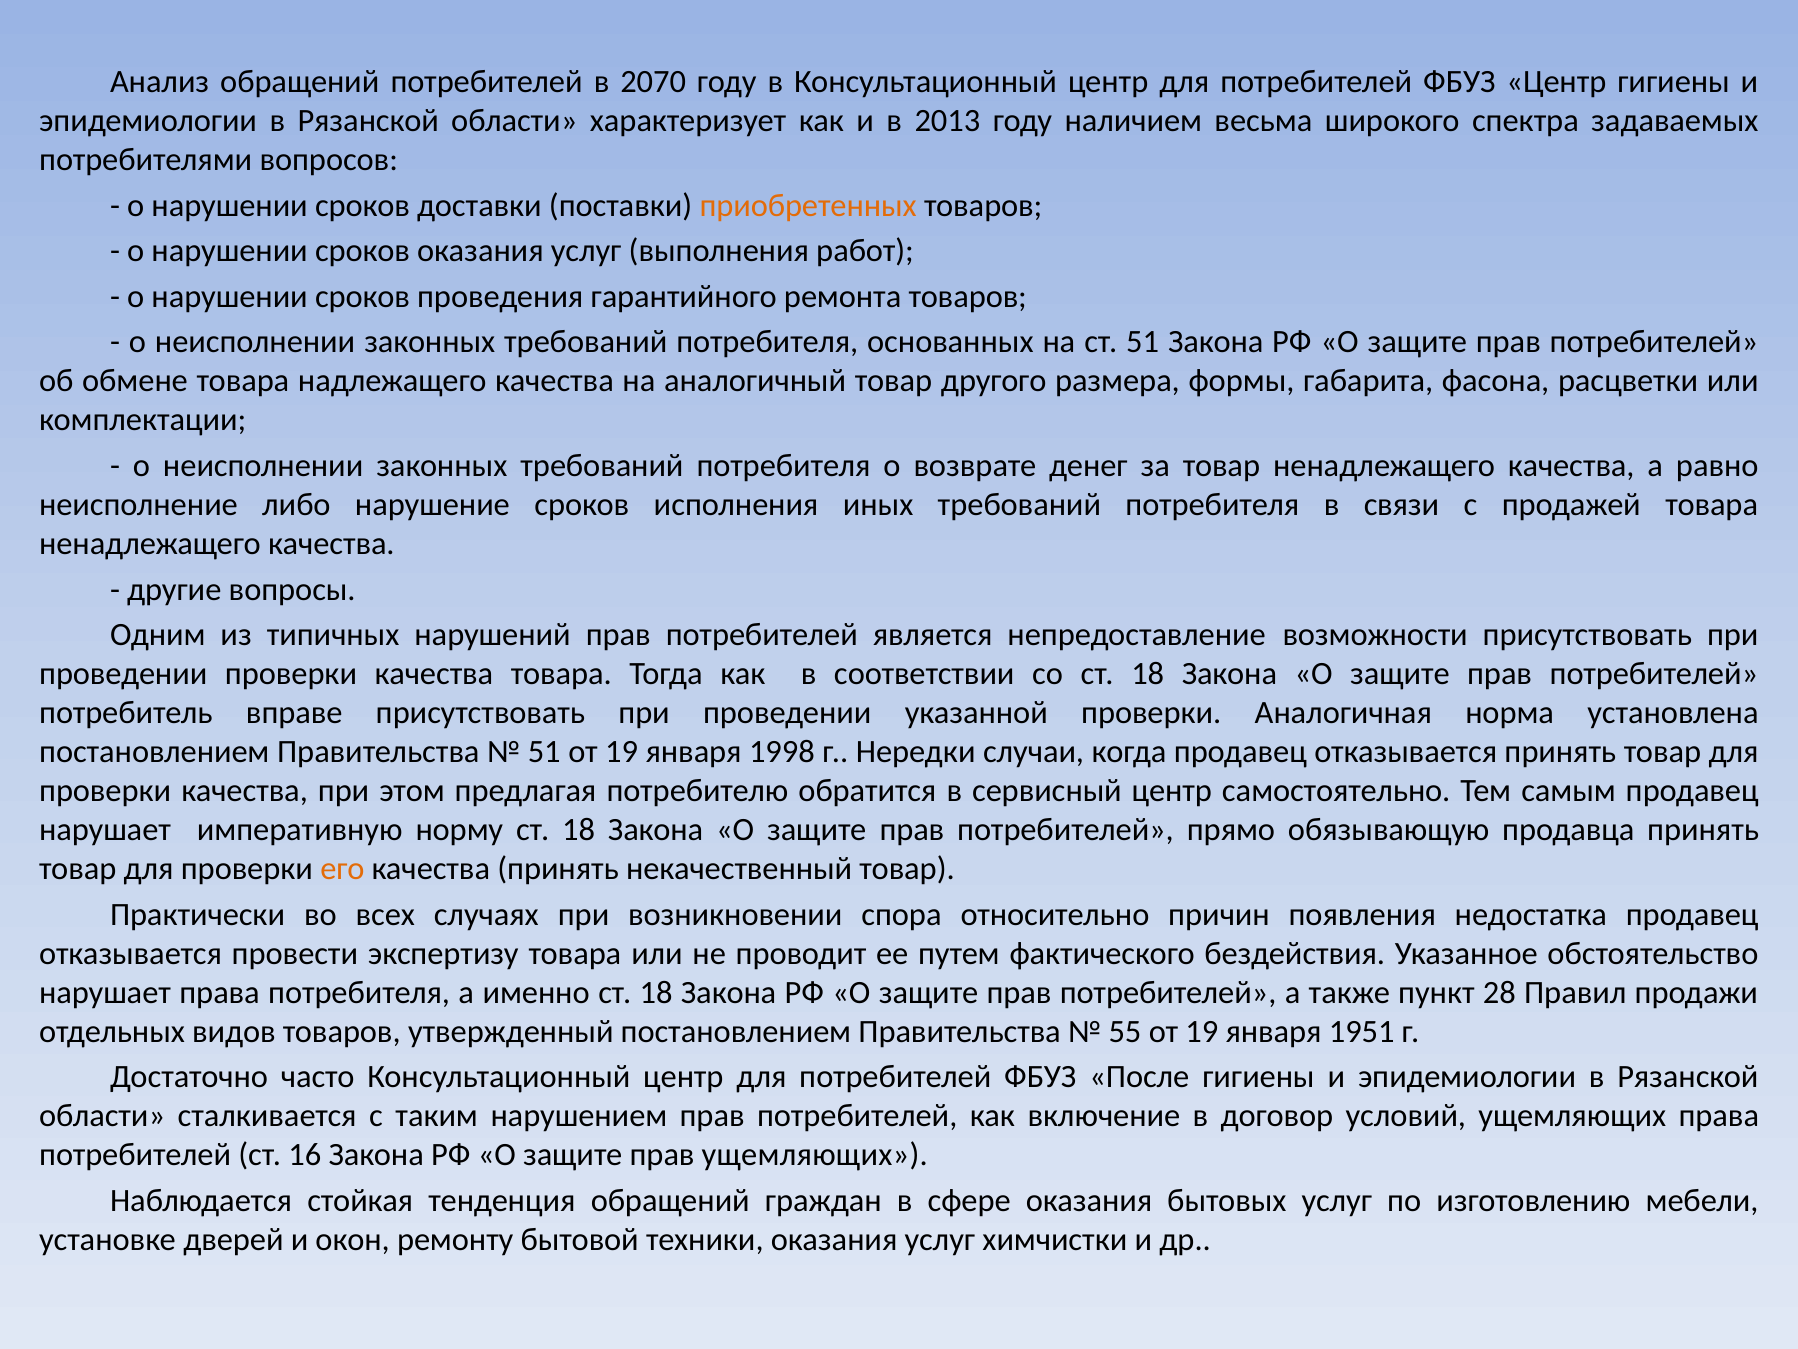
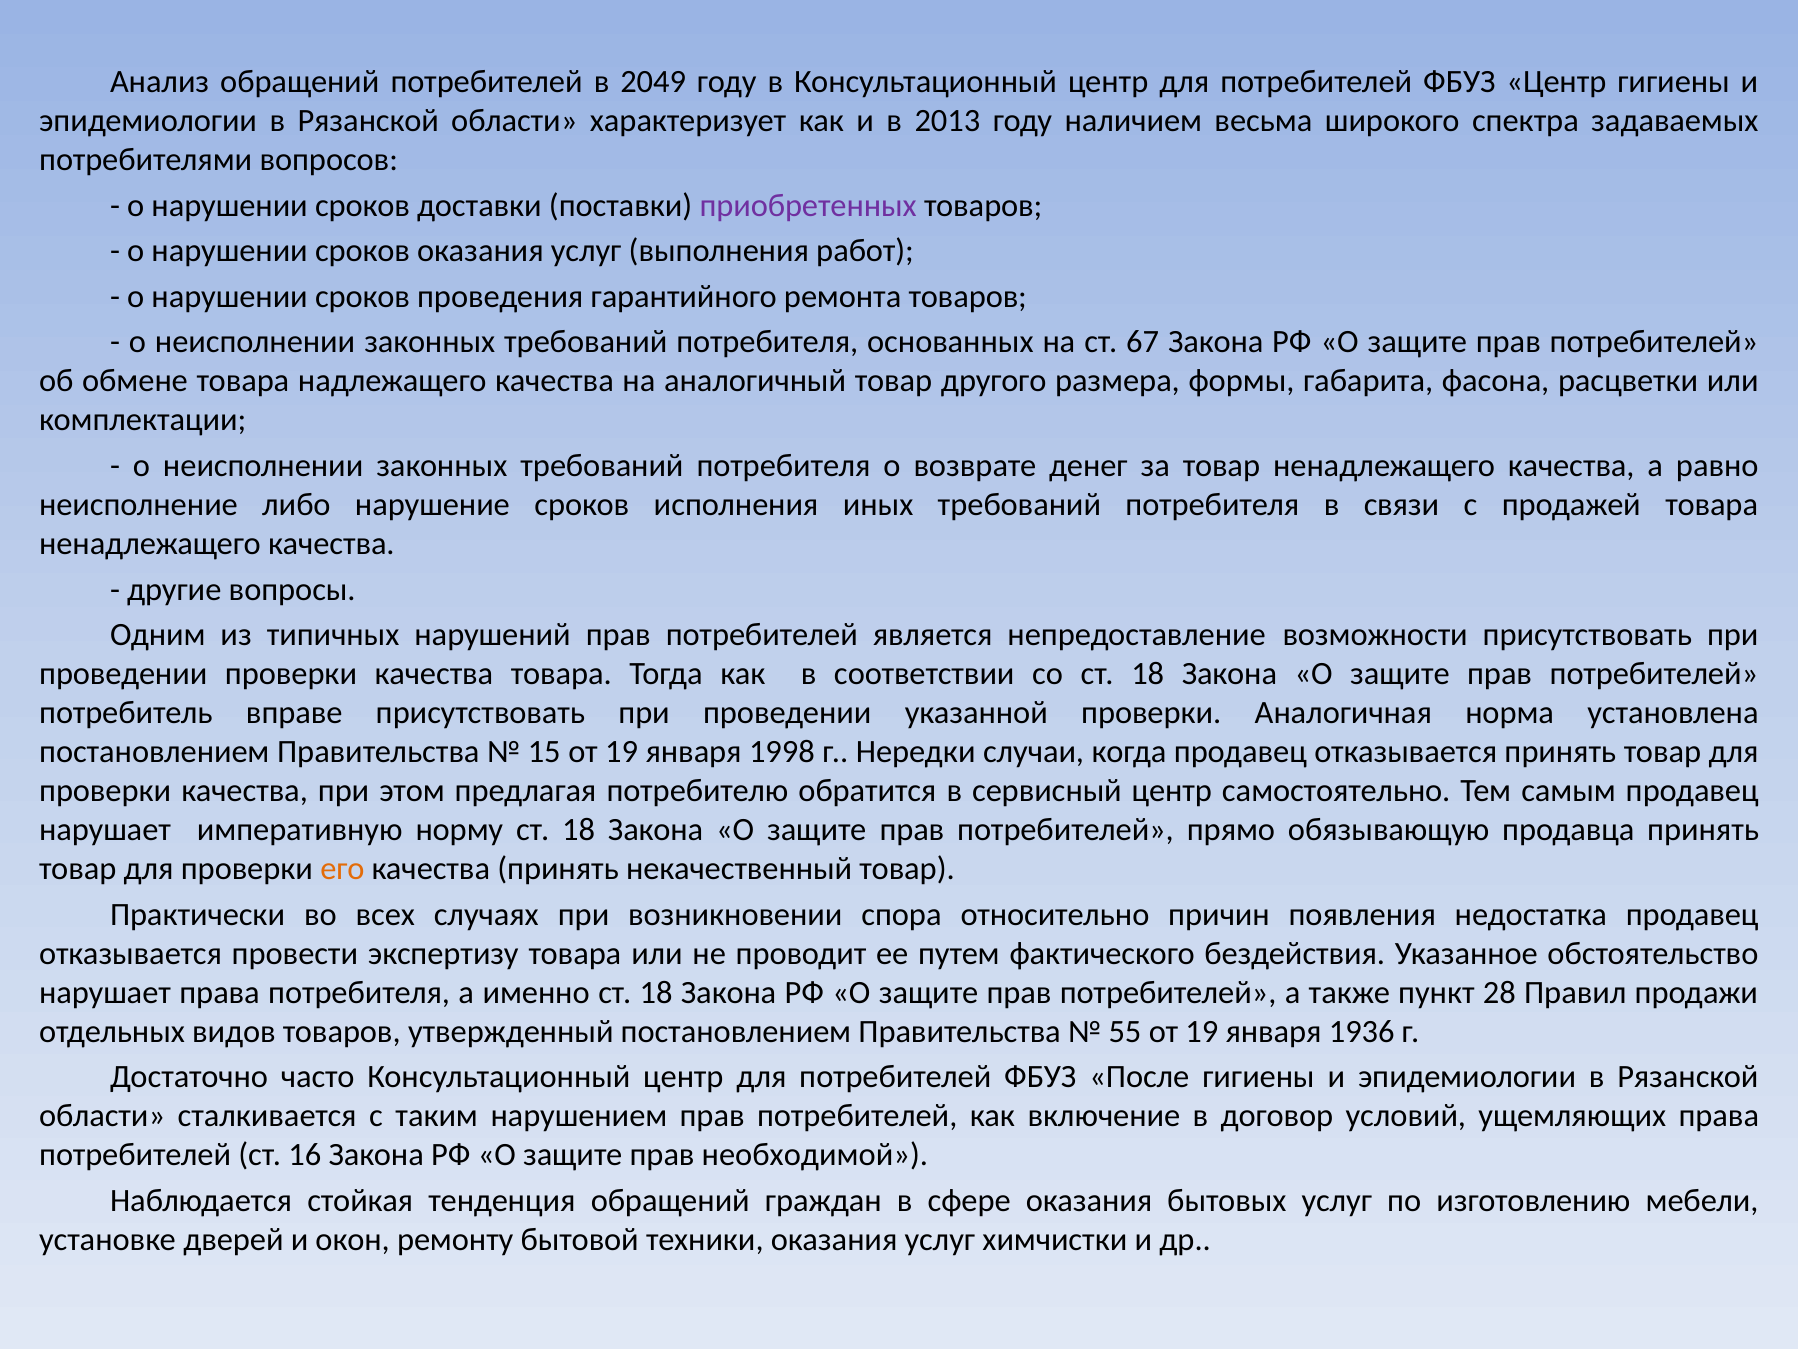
2070: 2070 -> 2049
приобретенных colour: orange -> purple
ст 51: 51 -> 67
51 at (544, 752): 51 -> 15
1951: 1951 -> 1936
прав ущемляющих: ущемляющих -> необходимой
